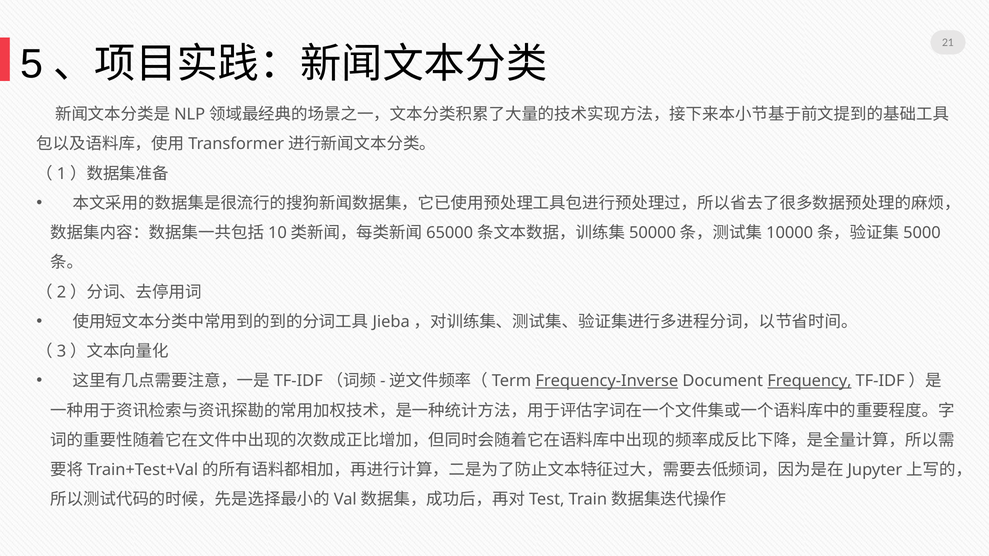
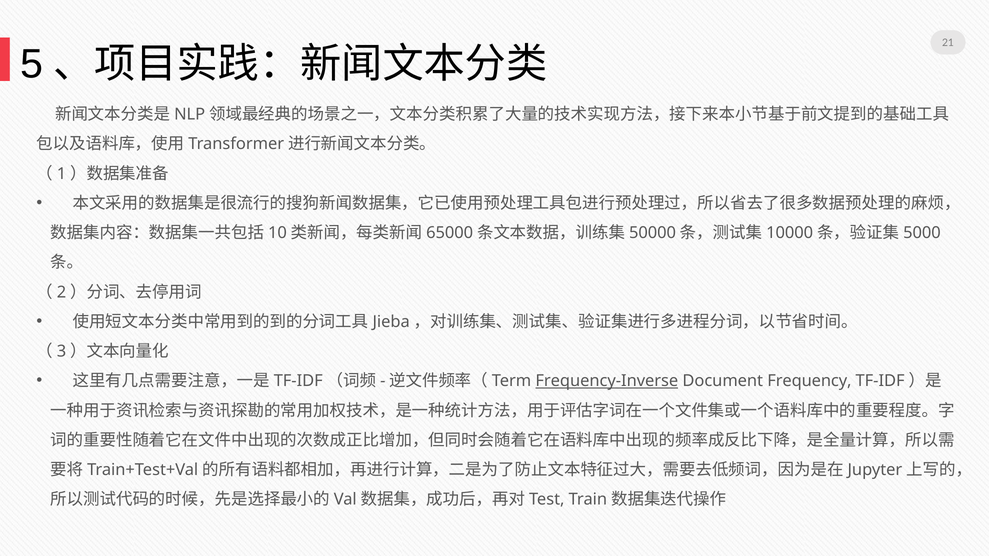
Frequency underline: present -> none
